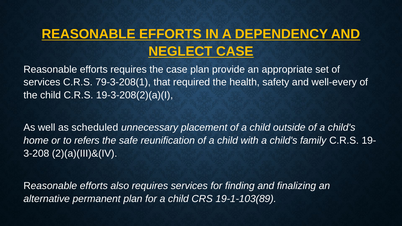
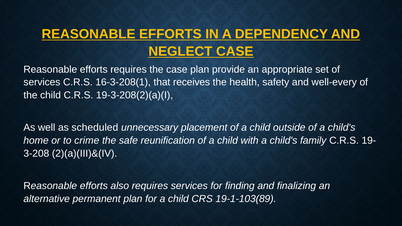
79-3-208(1: 79-3-208(1 -> 16-3-208(1
required: required -> receives
refers: refers -> crime
